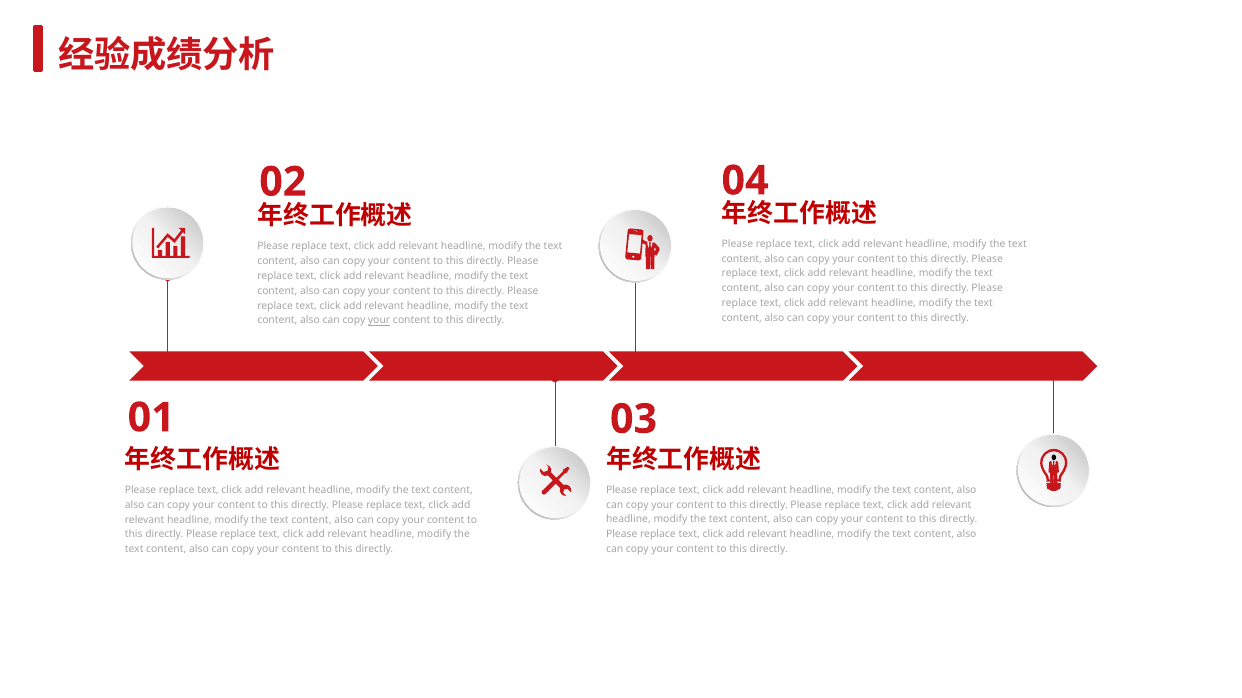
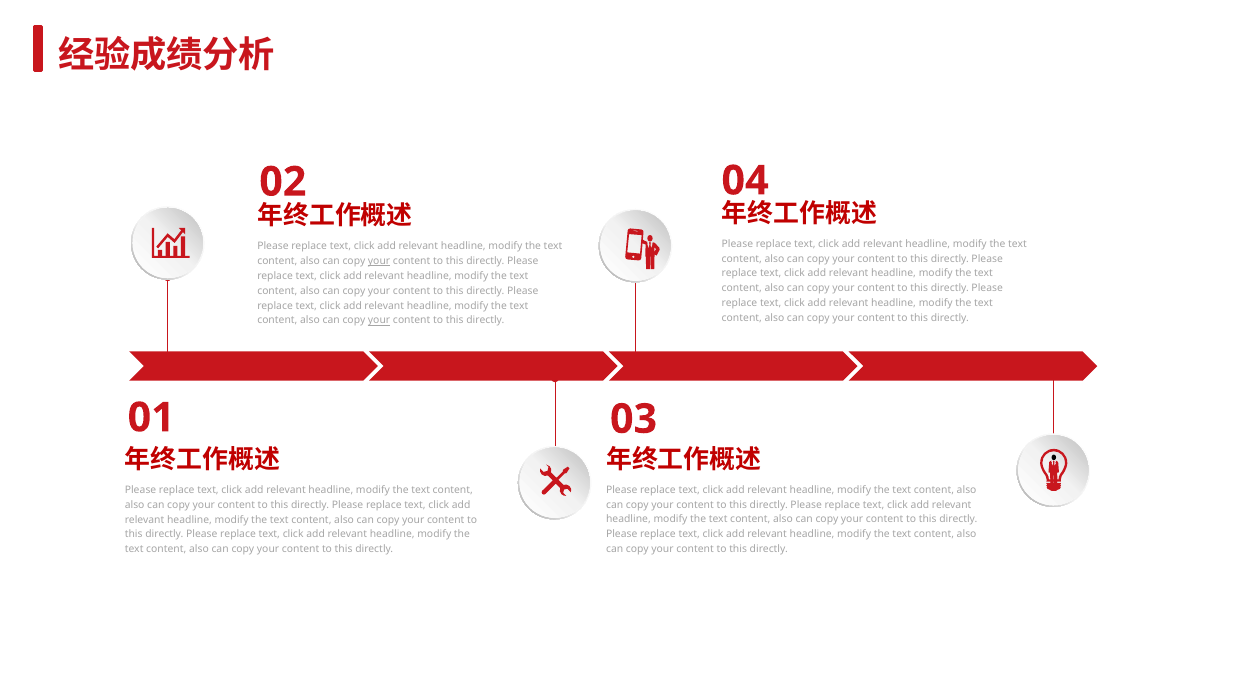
your at (379, 261) underline: none -> present
